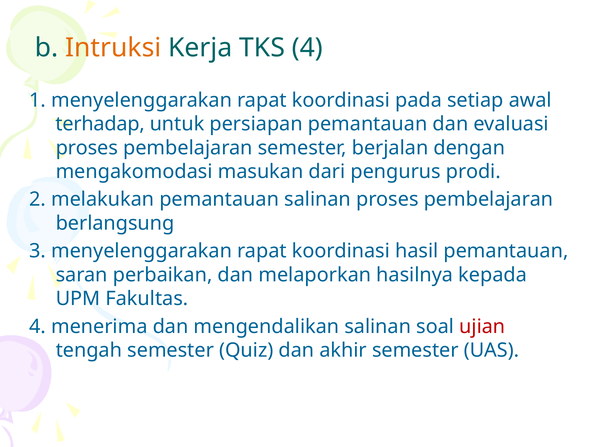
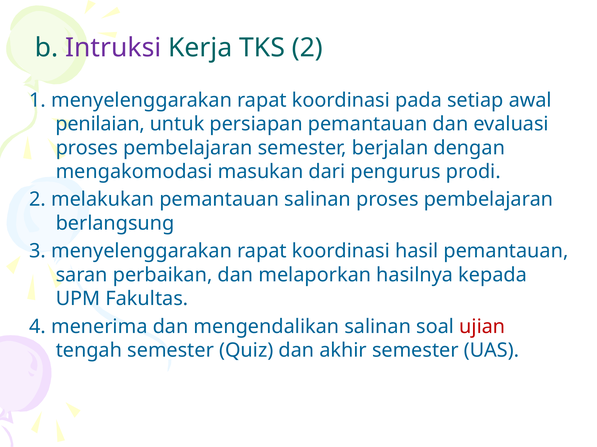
Intruksi colour: orange -> purple
TKS 4: 4 -> 2
terhadap: terhadap -> penilaian
